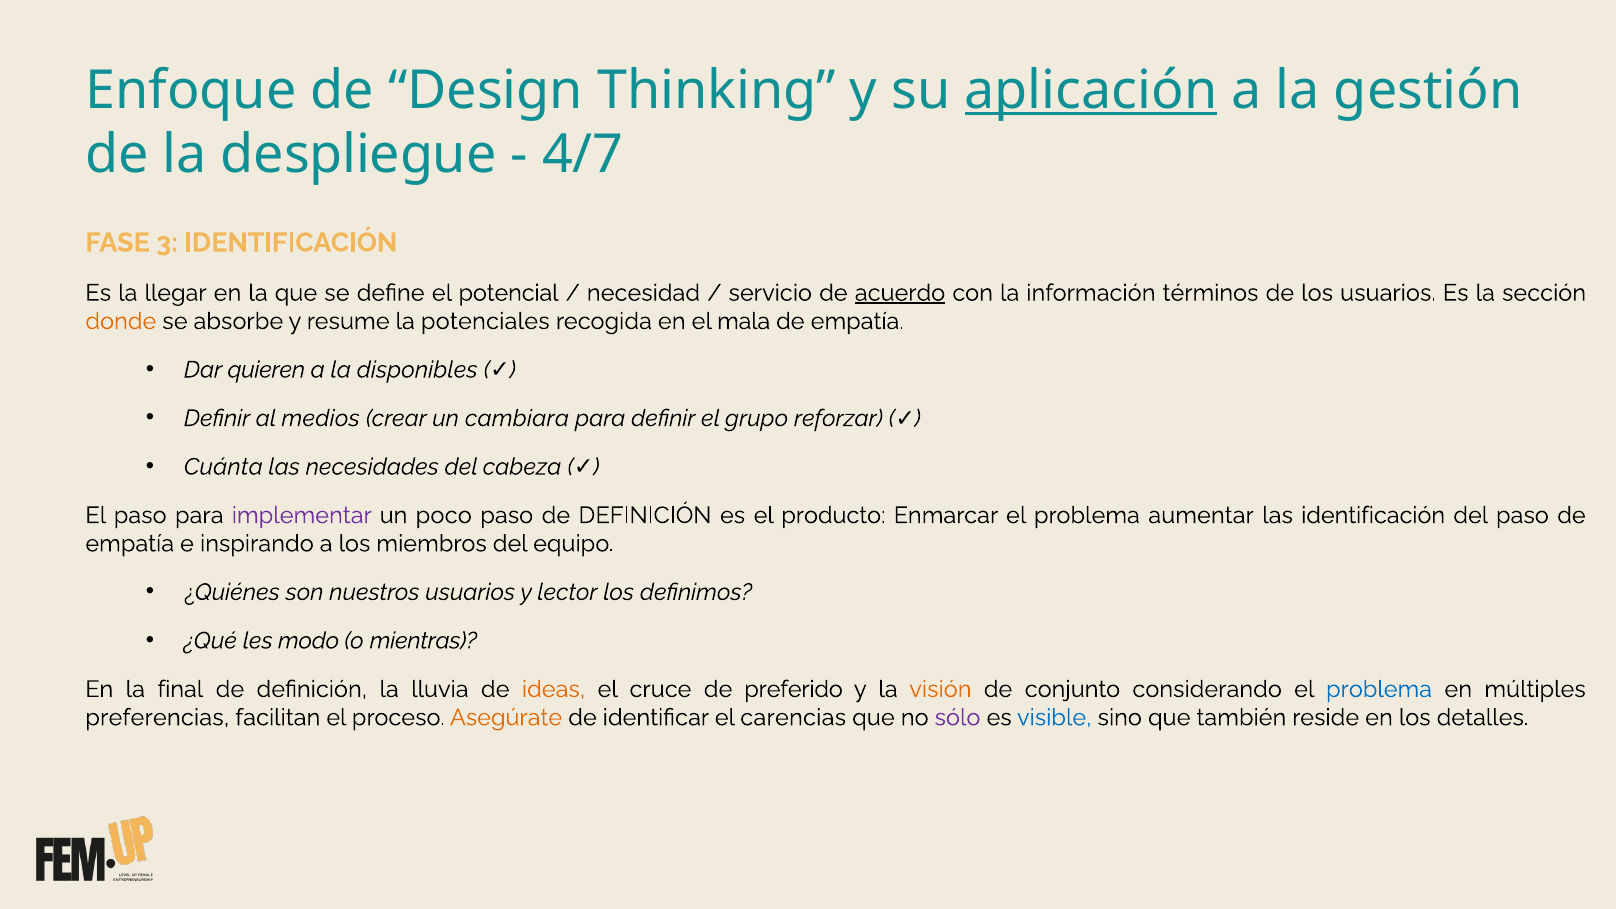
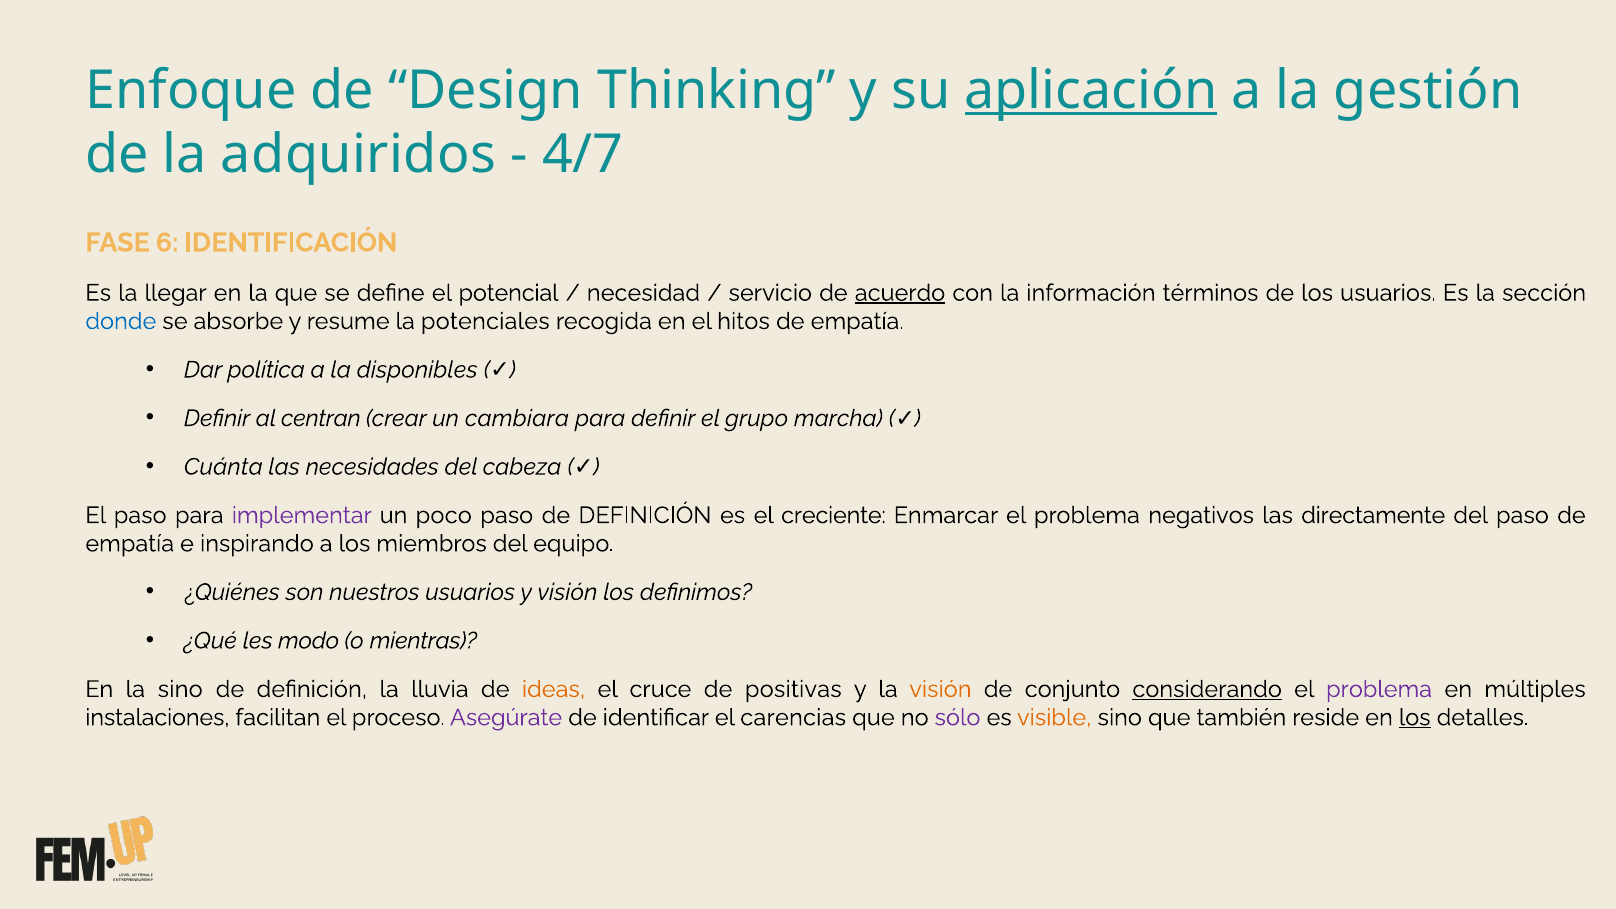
despliegue: despliegue -> adquiridos
3: 3 -> 6
donde colour: orange -> blue
mala: mala -> hitos
quieren: quieren -> política
medios: medios -> centran
reforzar: reforzar -> marcha
producto: producto -> creciente
aumentar: aumentar -> negativos
las identificación: identificación -> directamente
y lector: lector -> visión
la final: final -> sino
preferido: preferido -> positivas
considerando underline: none -> present
problema at (1379, 689) colour: blue -> purple
preferencias: preferencias -> instalaciones
Asegúrate colour: orange -> purple
visible colour: blue -> orange
los at (1415, 718) underline: none -> present
